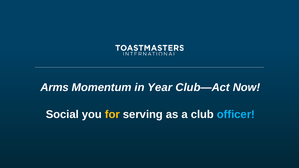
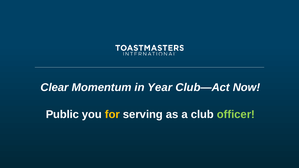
Arms: Arms -> Clear
Social: Social -> Public
officer colour: light blue -> light green
